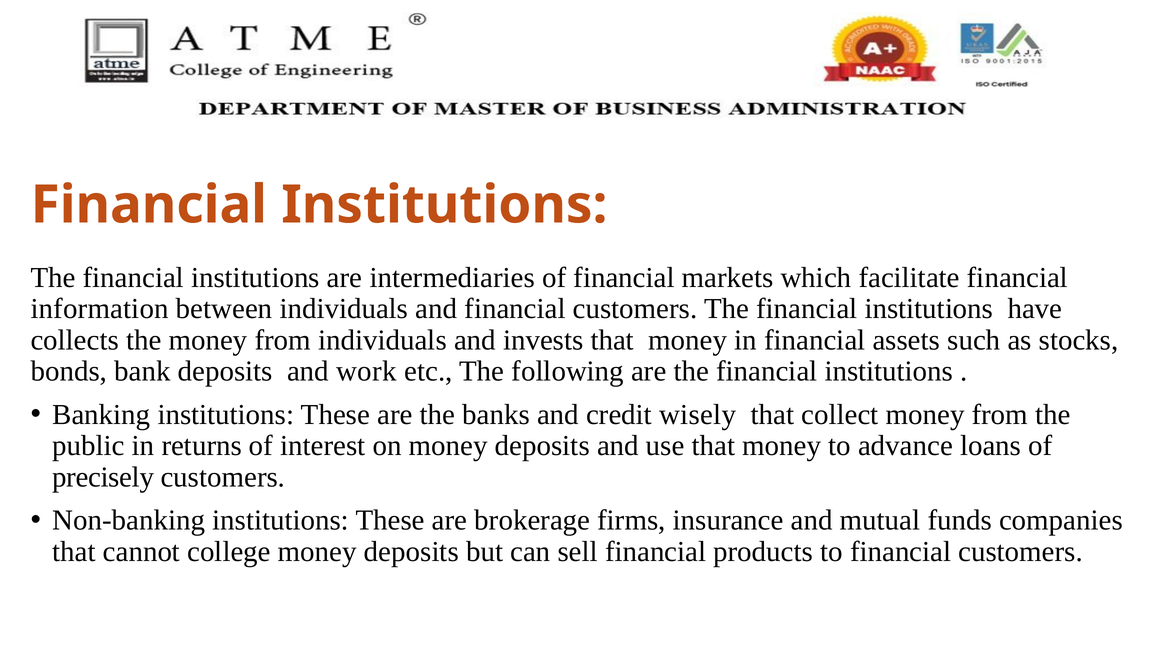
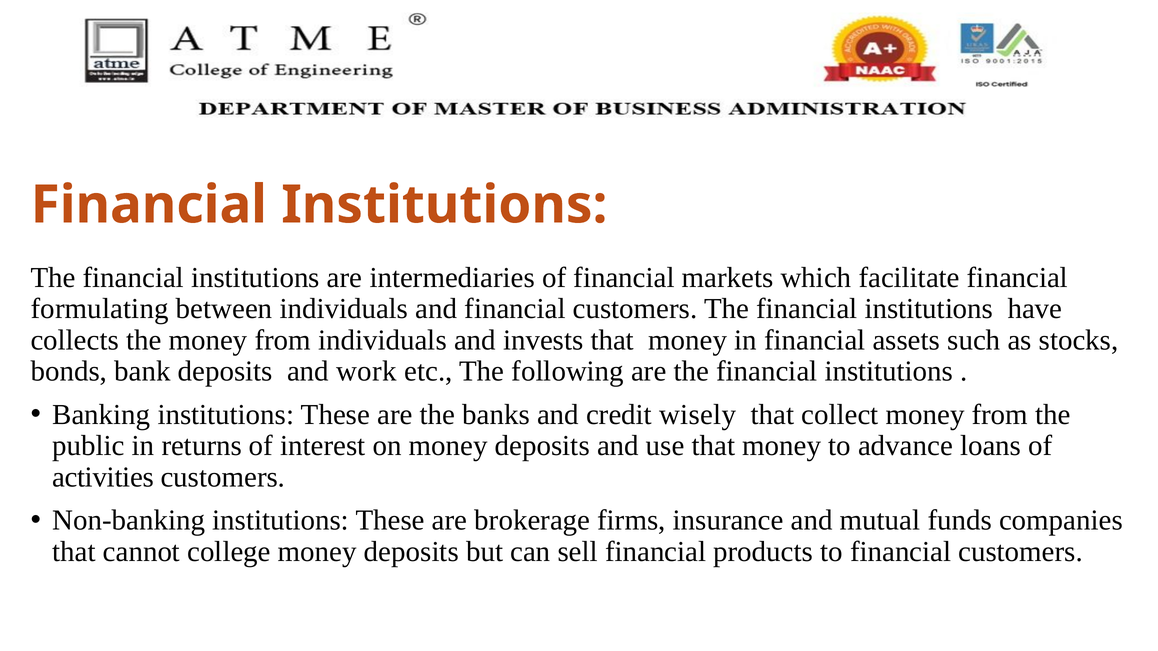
information: information -> formulating
precisely: precisely -> activities
